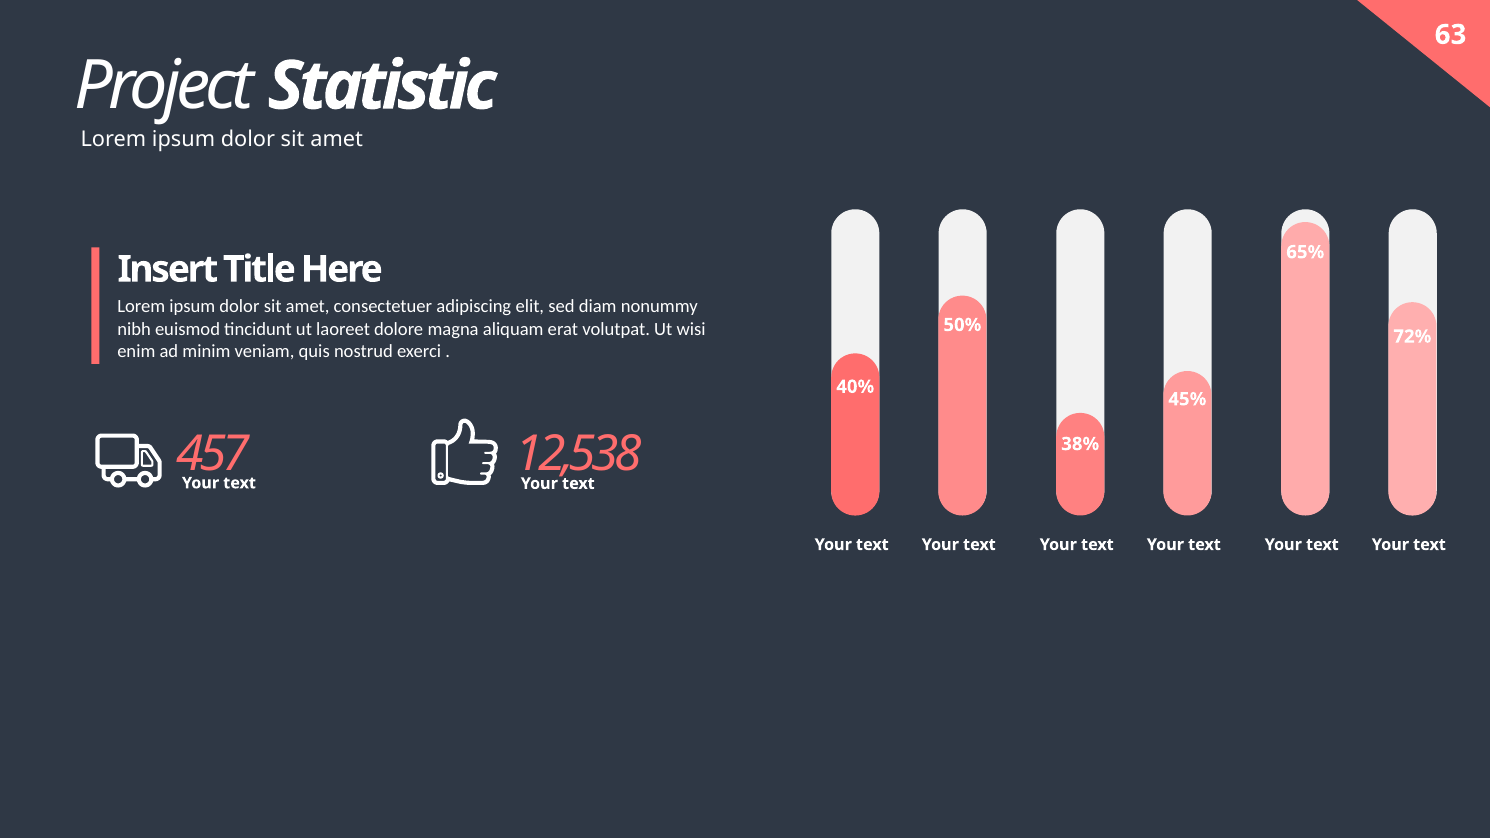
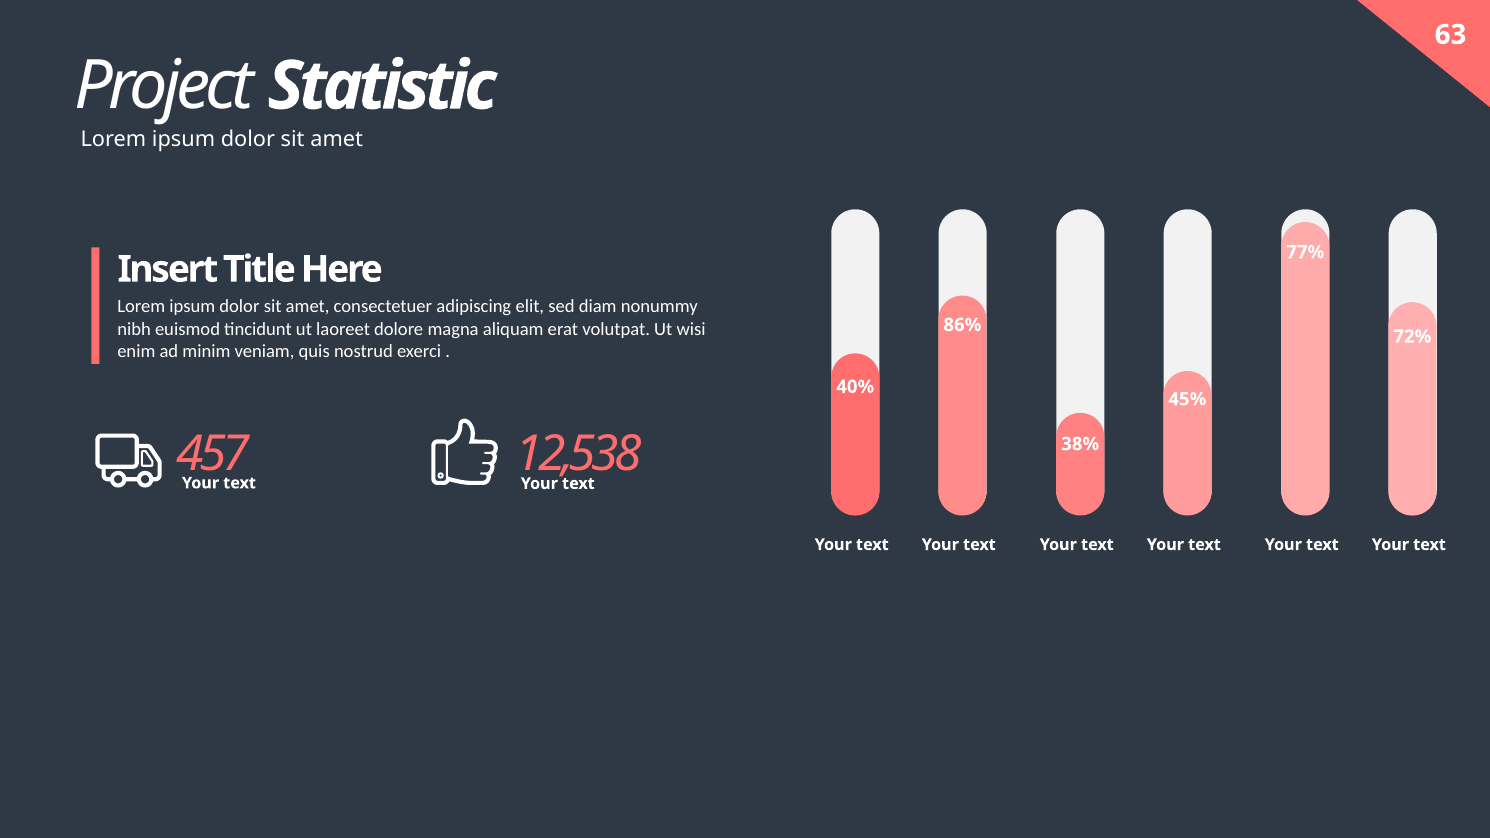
65%: 65% -> 77%
50%: 50% -> 86%
